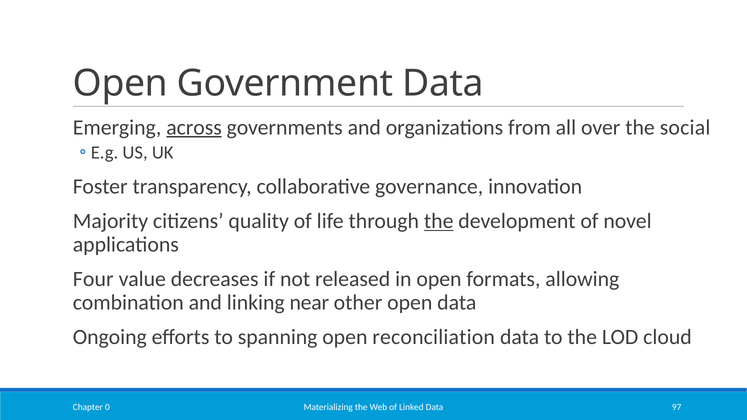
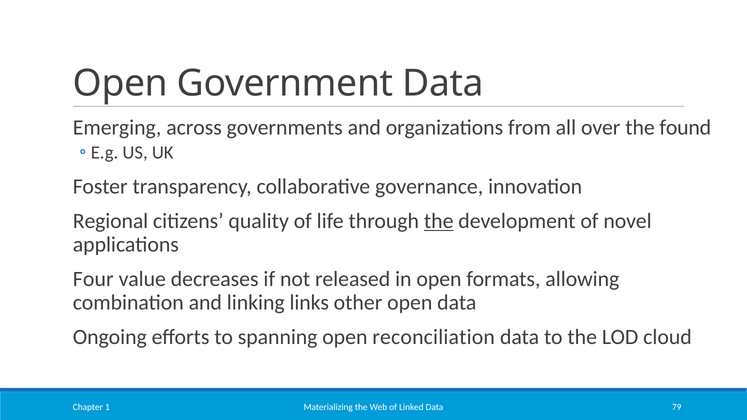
across underline: present -> none
social: social -> found
Majority: Majority -> Regional
near: near -> links
97: 97 -> 79
0: 0 -> 1
